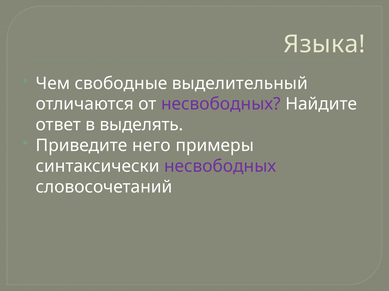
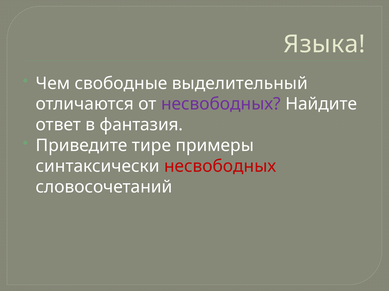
выделять: выделять -> фантазия
него: него -> тире
несвободных at (220, 167) colour: purple -> red
